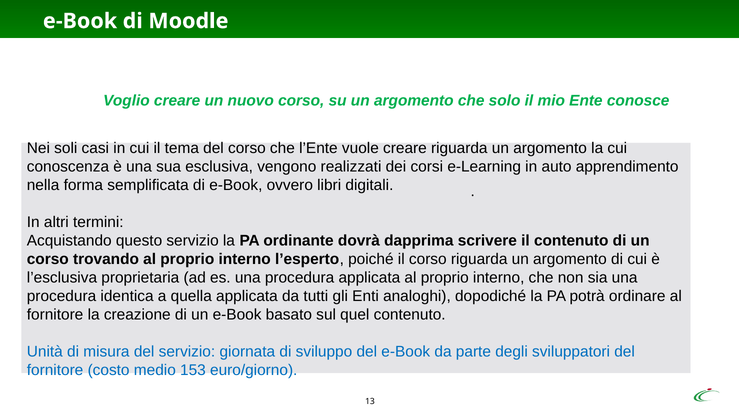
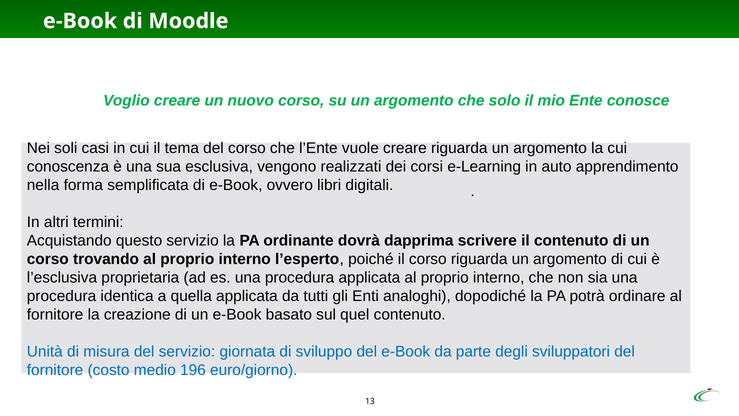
153: 153 -> 196
